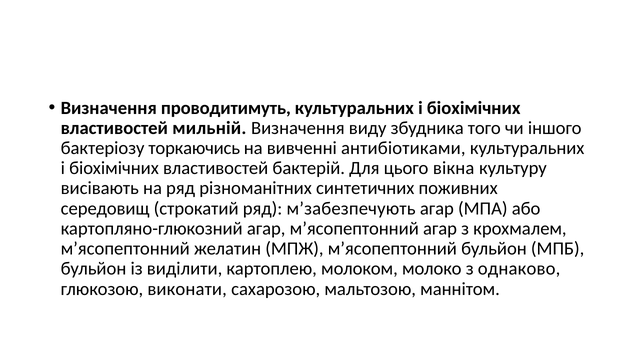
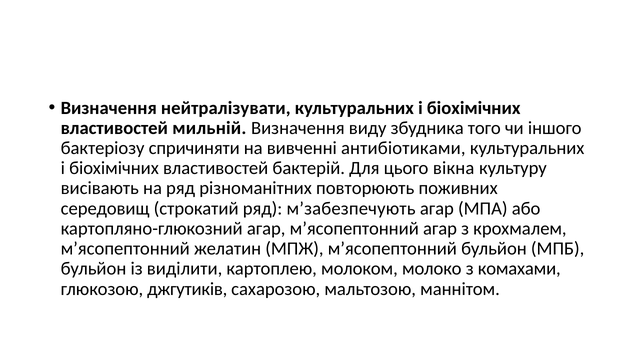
проводитимуть: проводитимуть -> нейтралізувати
торкаючись: торкаючись -> спричиняти
синтетичних: синтетичних -> повторюють
однаково: однаково -> комахами
виконати: виконати -> джгутиків
